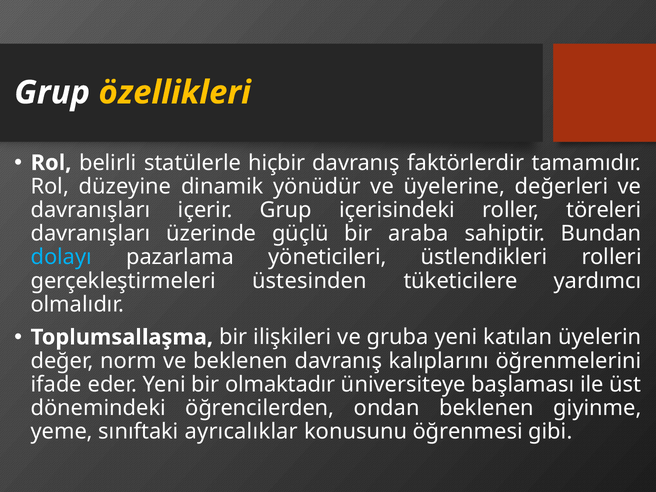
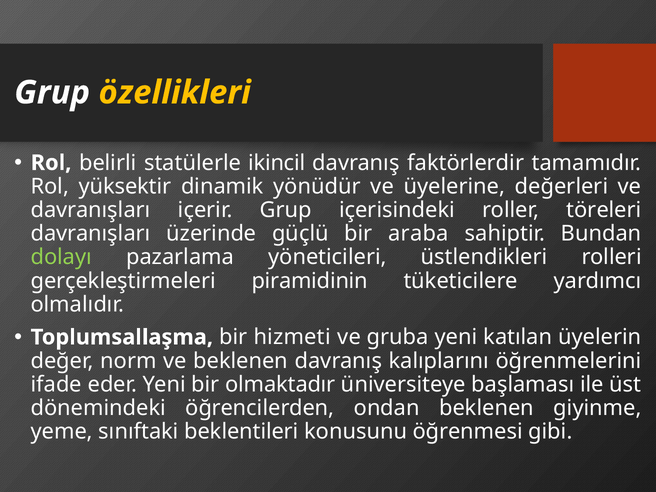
hiçbir: hiçbir -> ikincil
düzeyine: düzeyine -> yüksektir
dolayı colour: light blue -> light green
üstesinden: üstesinden -> piramidinin
ilişkileri: ilişkileri -> hizmeti
ayrıcalıklar: ayrıcalıklar -> beklentileri
